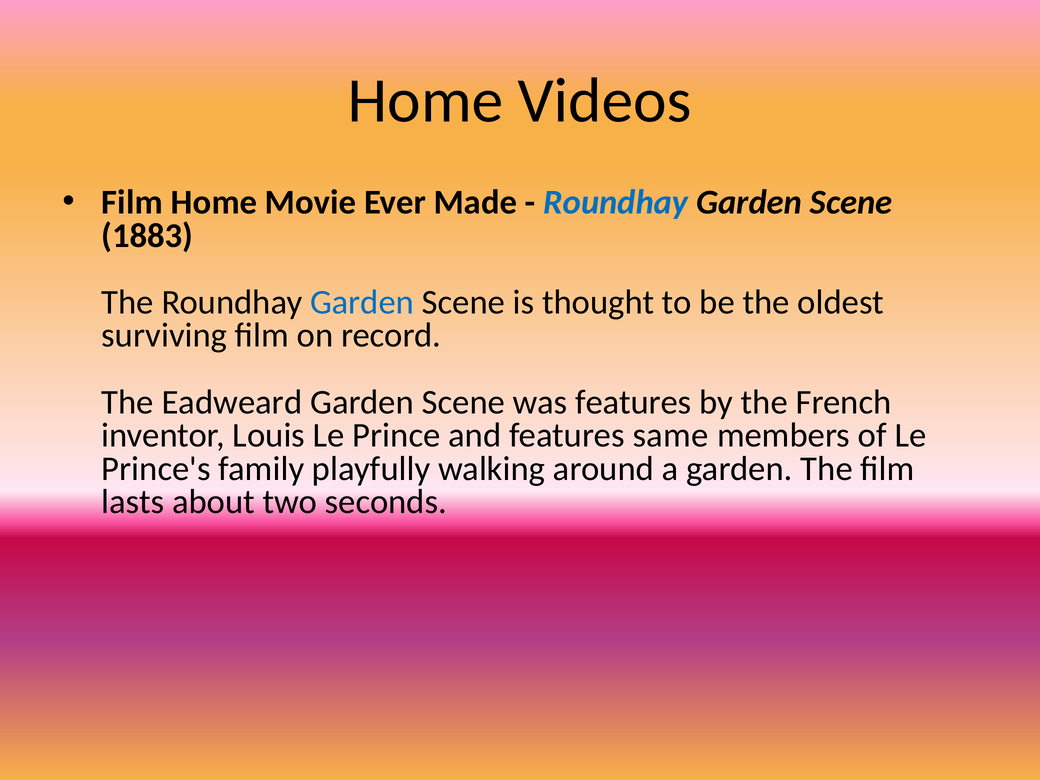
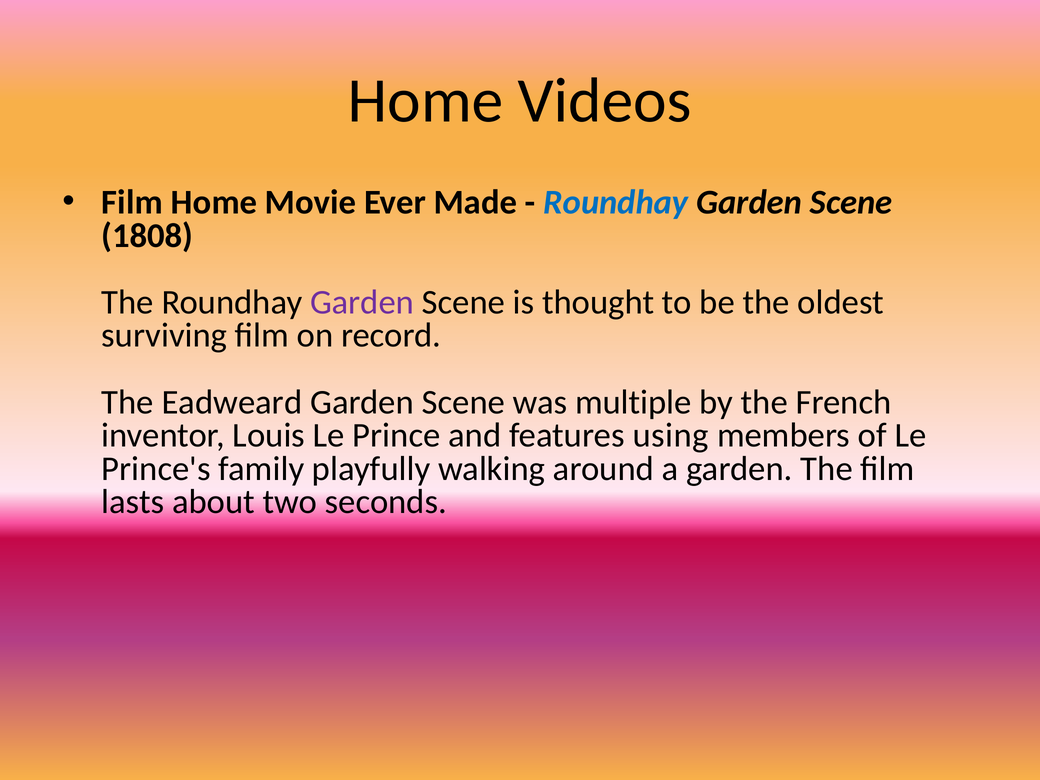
1883: 1883 -> 1808
Garden at (362, 302) colour: blue -> purple
was features: features -> multiple
same: same -> using
